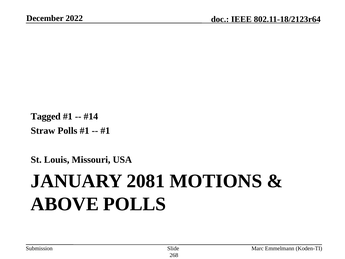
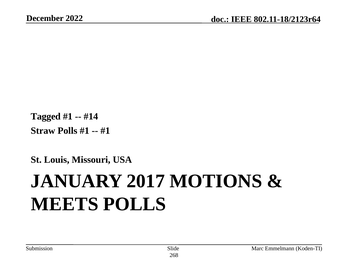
2081: 2081 -> 2017
ABOVE: ABOVE -> MEETS
